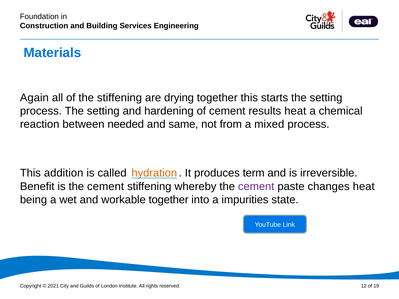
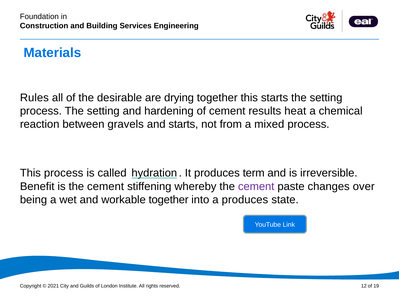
Again: Again -> Rules
the stiffening: stiffening -> desirable
needed: needed -> gravels
and same: same -> starts
This addition: addition -> process
hydration colour: orange -> black
changes heat: heat -> over
a impurities: impurities -> produces
